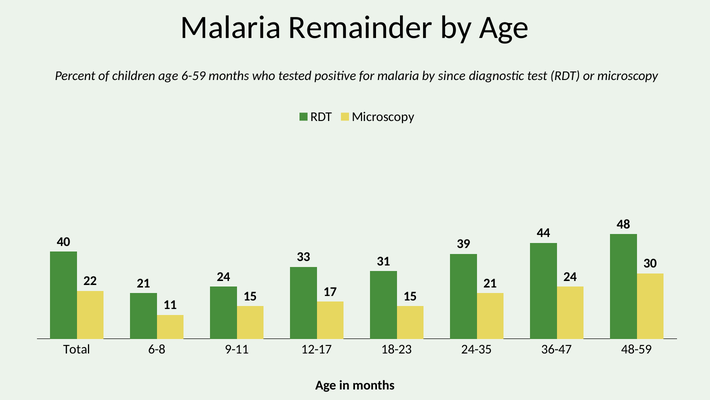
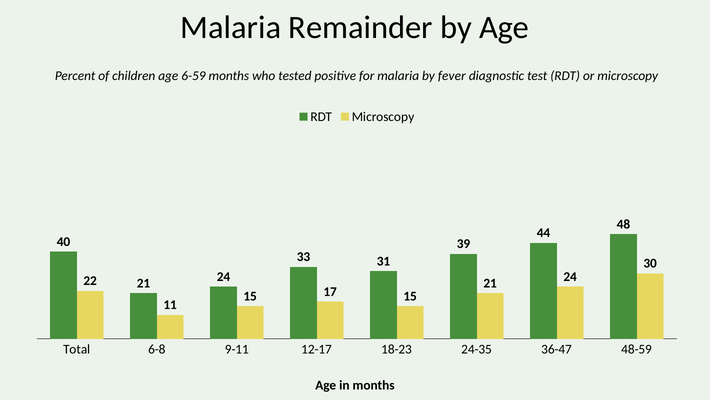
since: since -> fever
